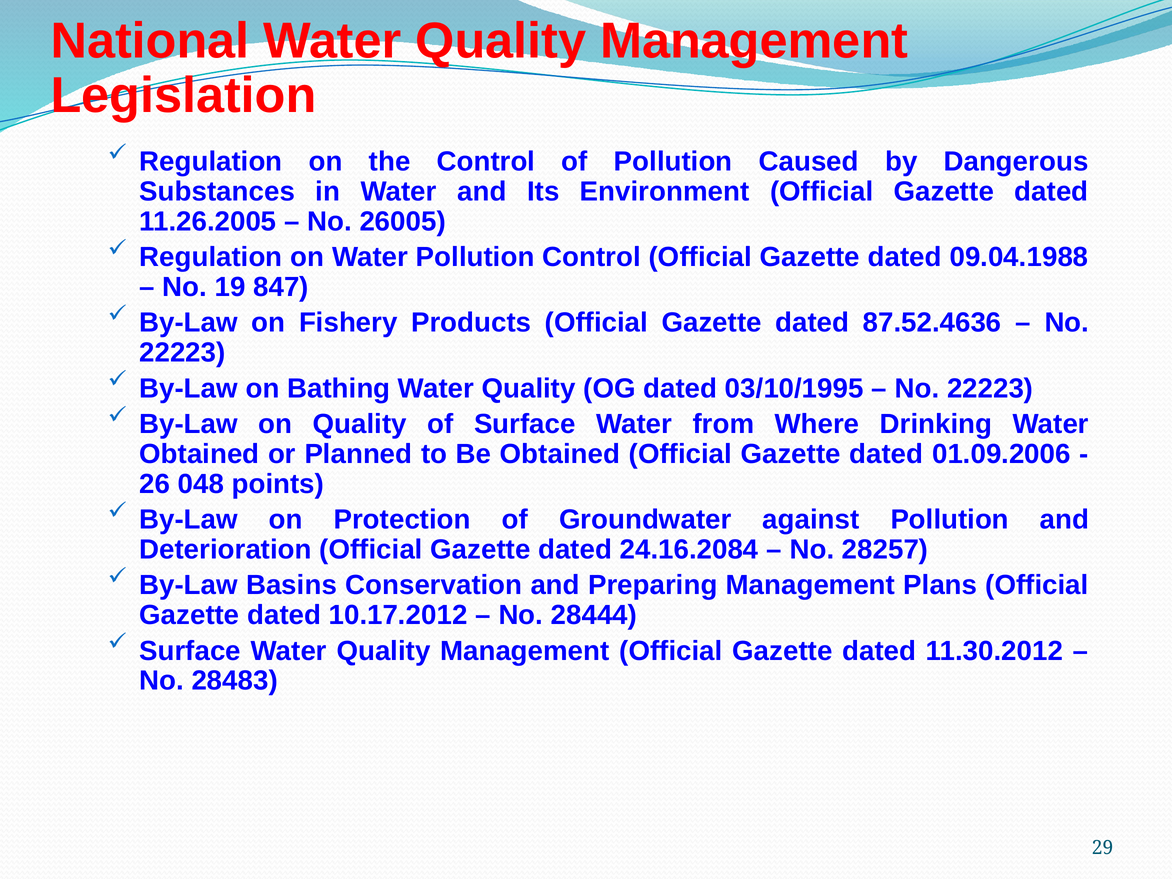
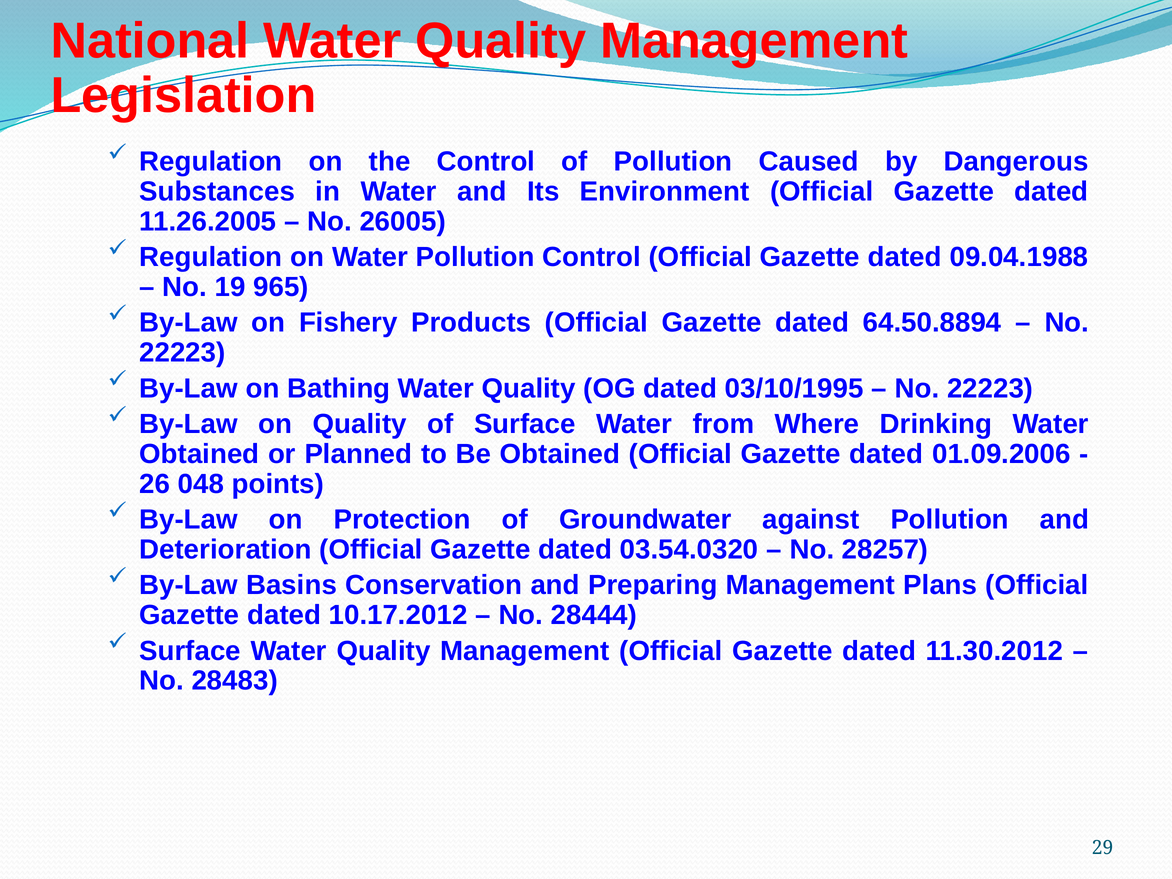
847: 847 -> 965
87.52.4636: 87.52.4636 -> 64.50.8894
24.16.2084: 24.16.2084 -> 03.54.0320
